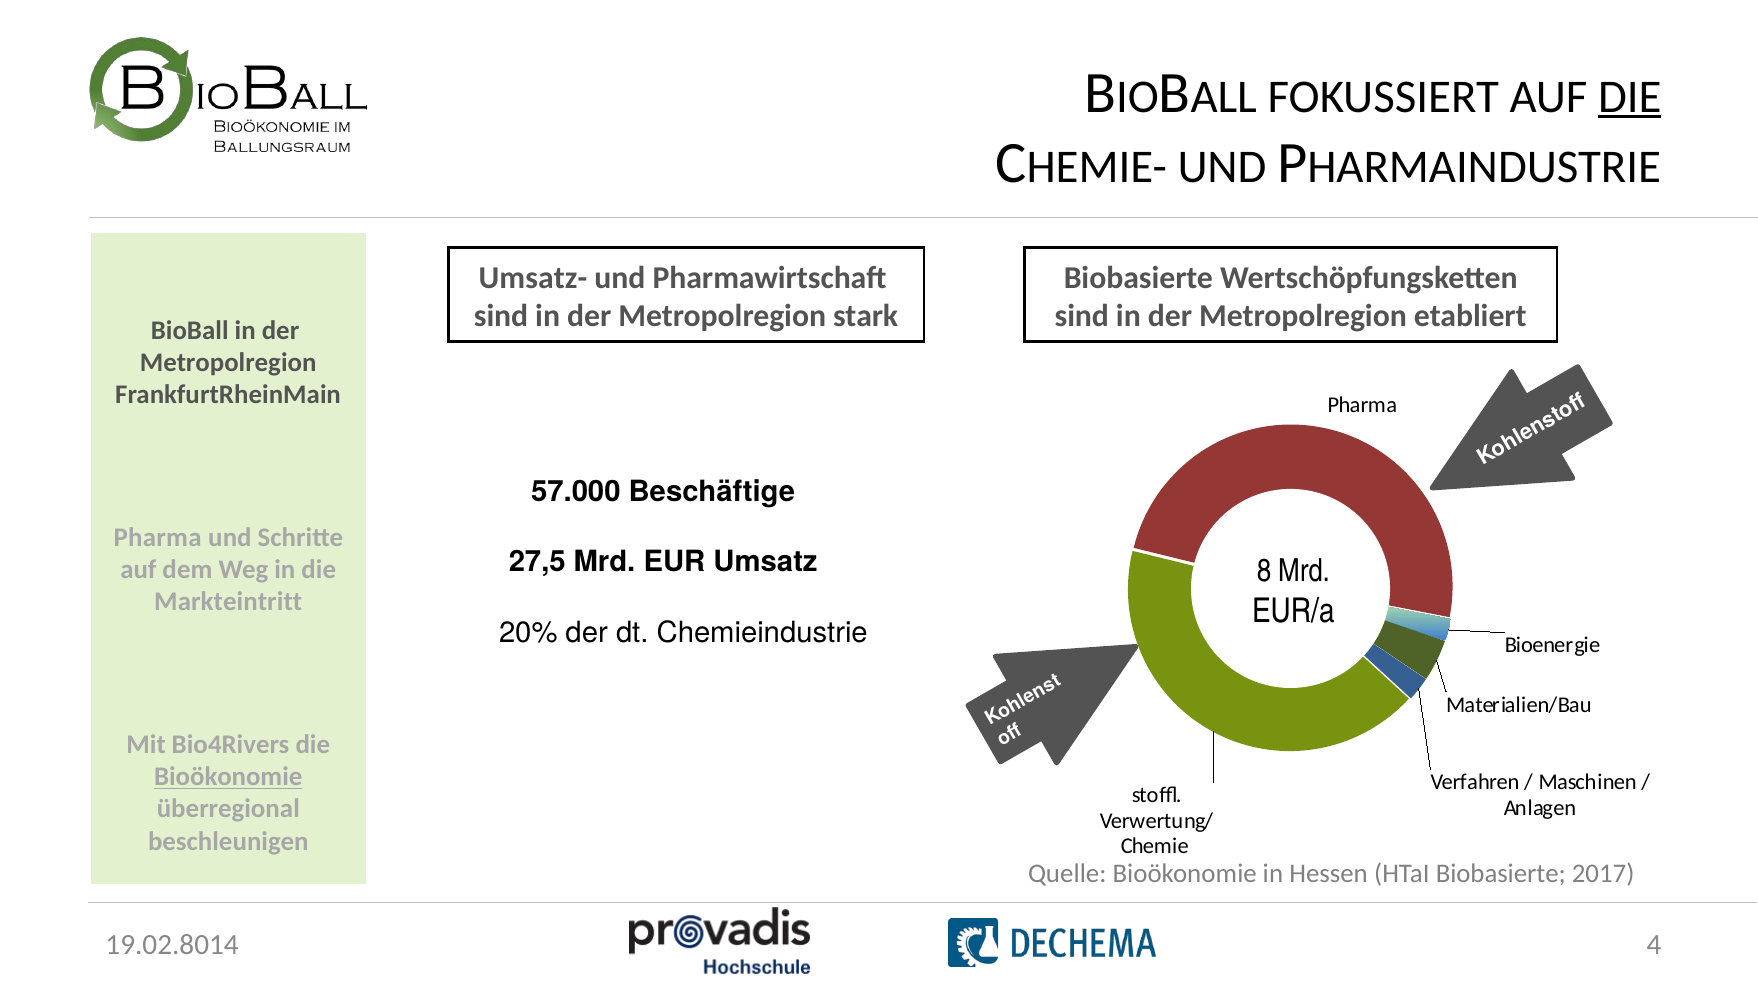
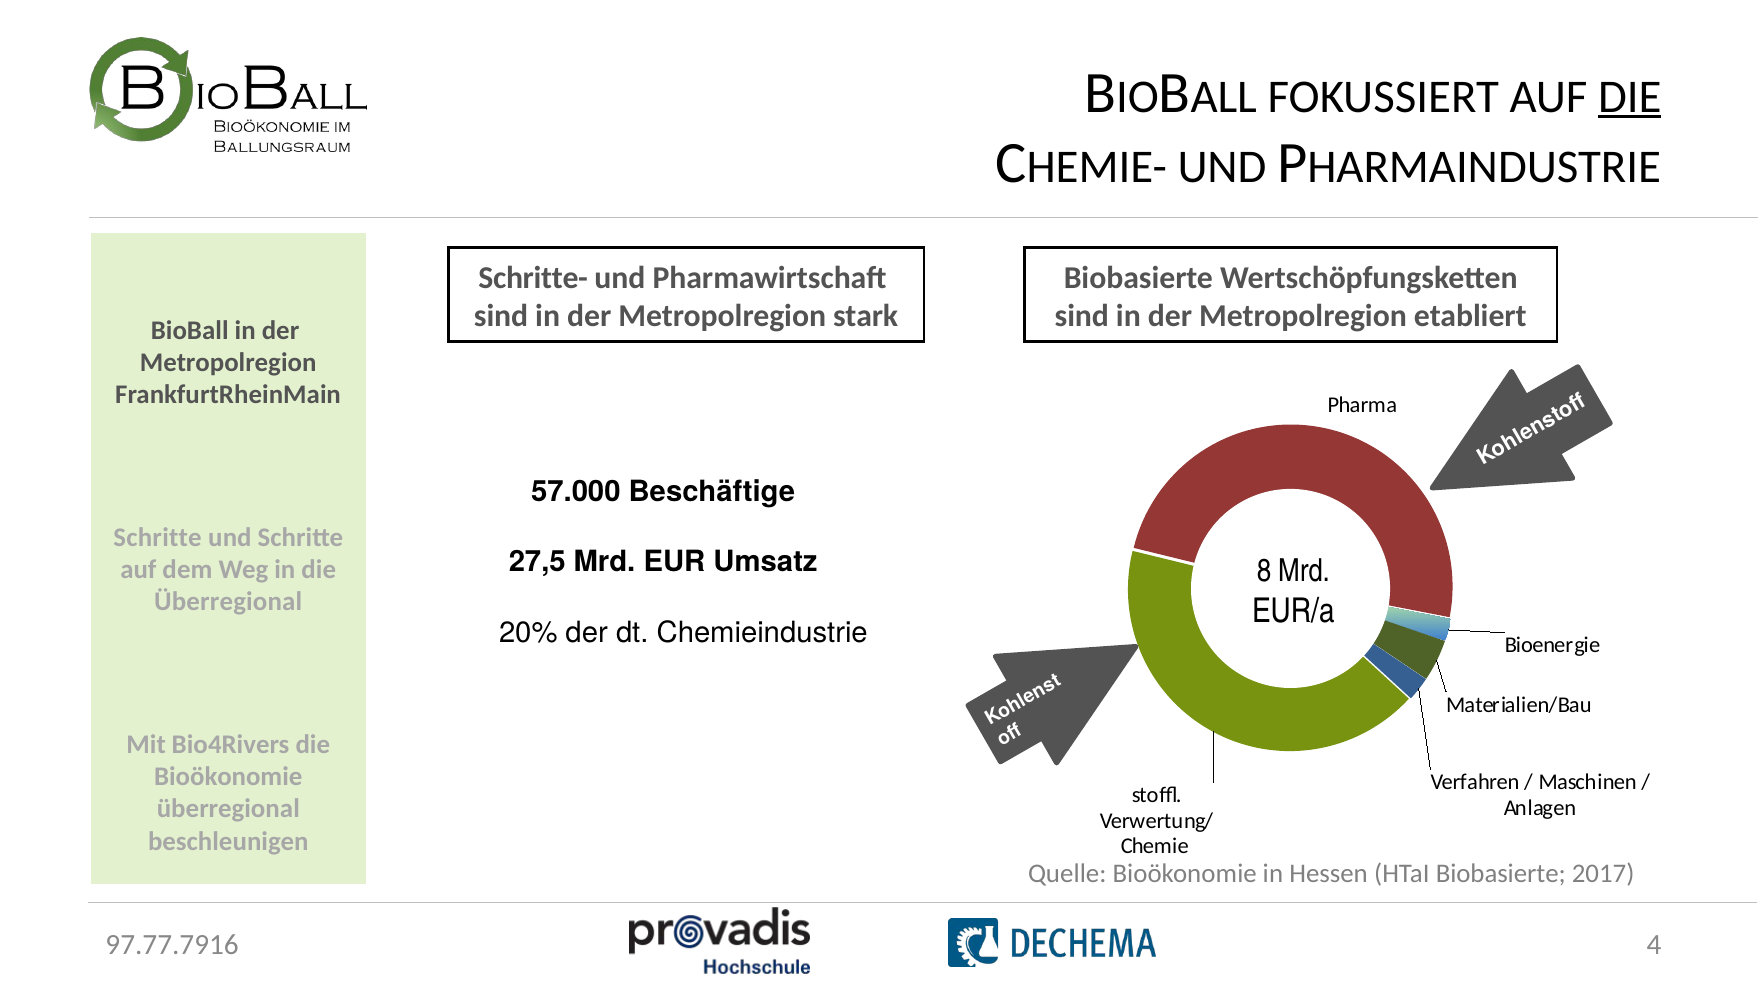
Umsatz-: Umsatz- -> Schritte-
Pharma at (158, 537): Pharma -> Schritte
Markteintritt at (228, 602): Markteintritt -> Überregional
Bioökonomie at (228, 777) underline: present -> none
19.02.8014: 19.02.8014 -> 97.77.7916
